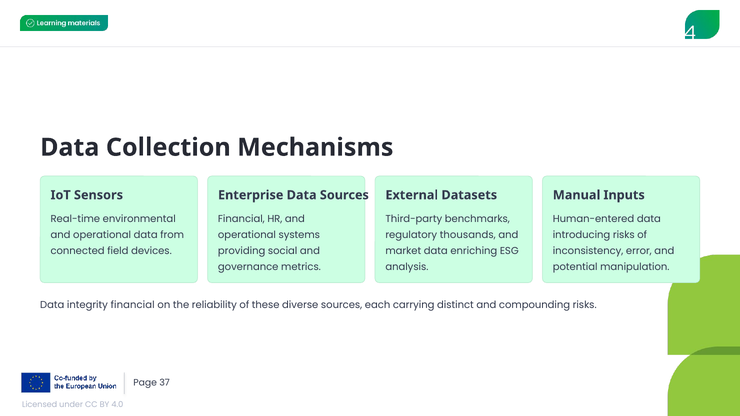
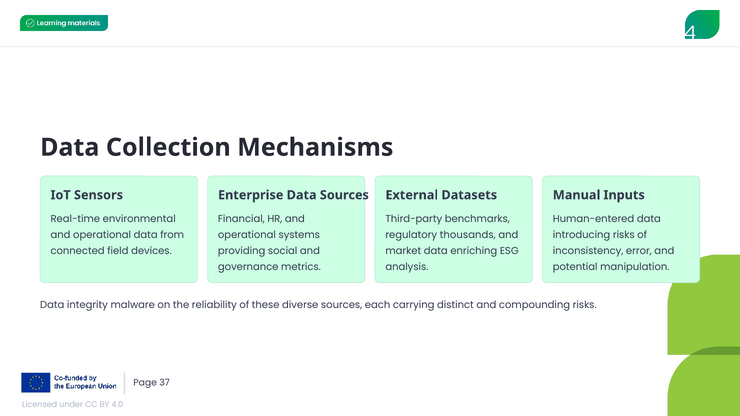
integrity financial: financial -> malware
